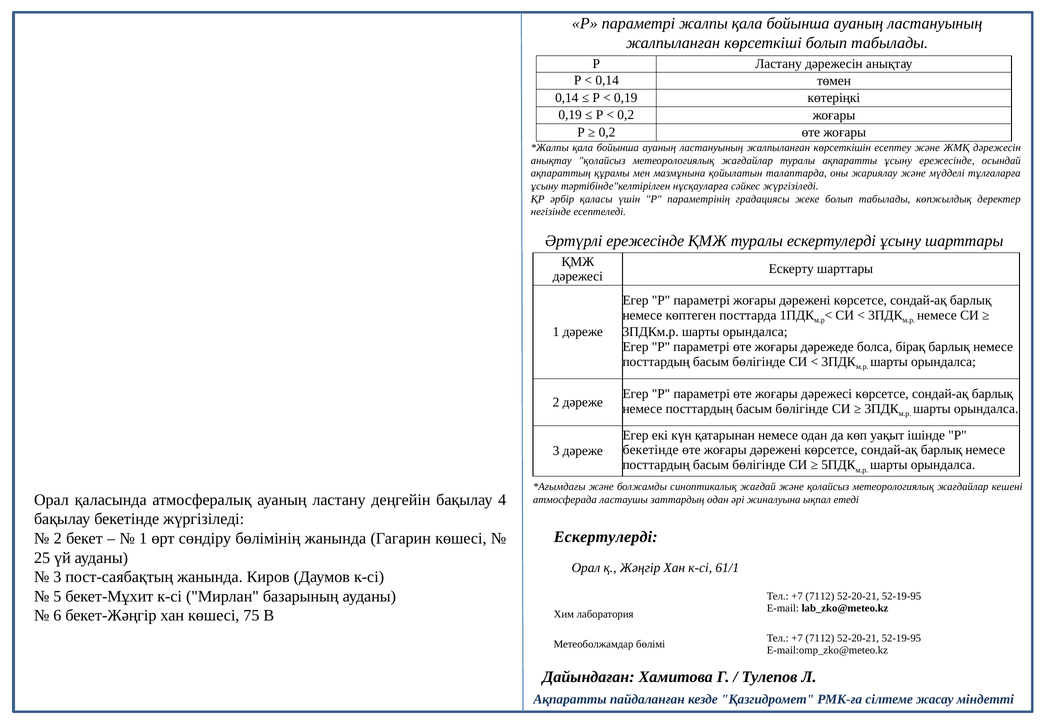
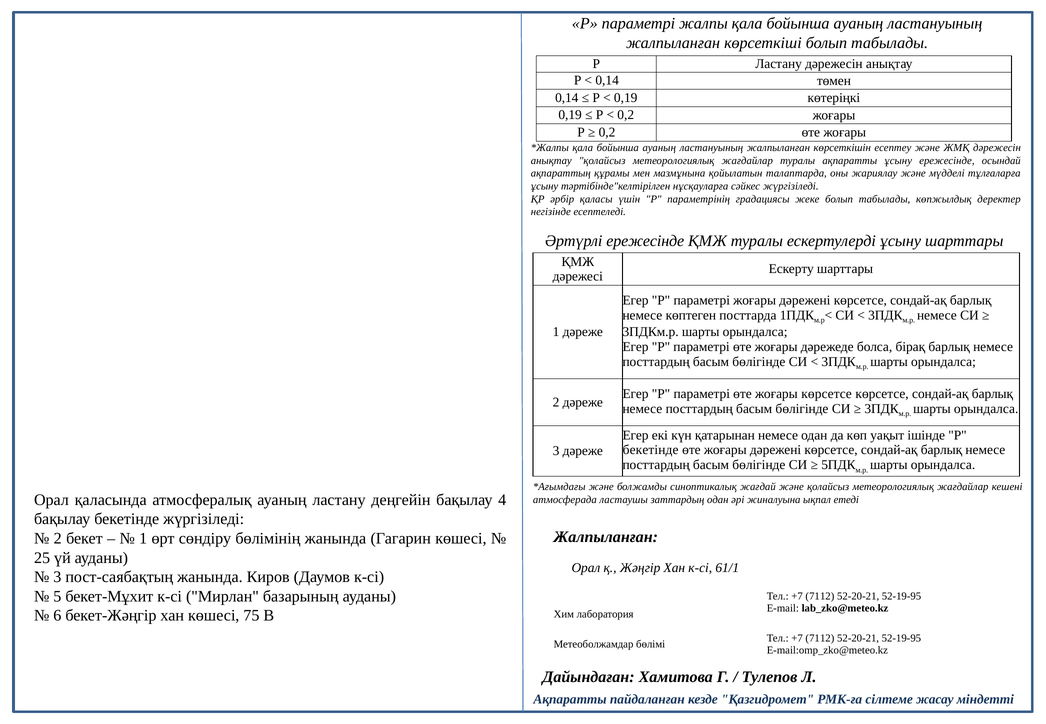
жоғары дәрежесі: дәрежесі -> көрсетсе
Ескертулерді at (606, 537): Ескертулерді -> Жалпыланған
